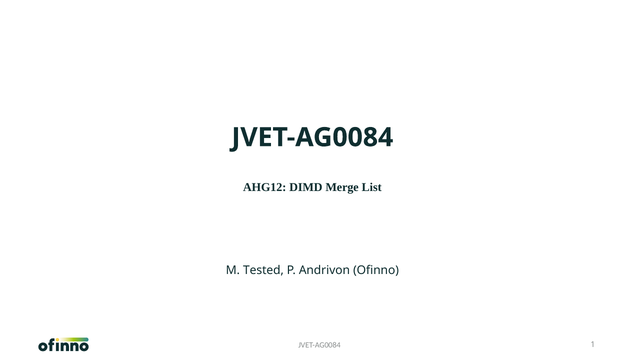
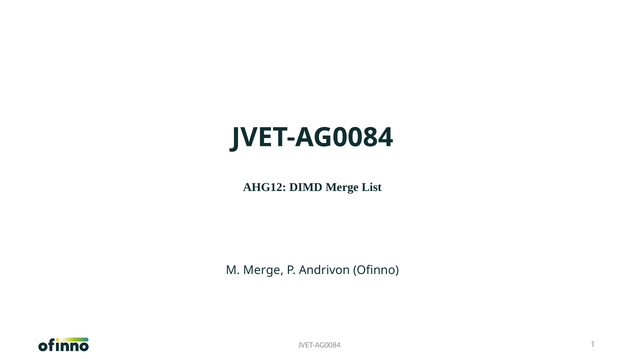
M Tested: Tested -> Merge
